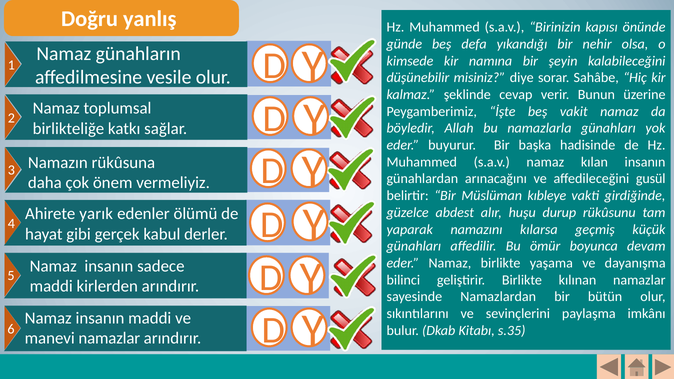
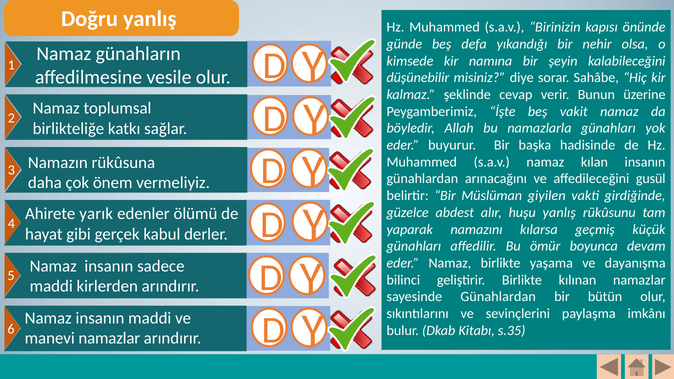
kıbleye: kıbleye -> giyilen
huşu durup: durup -> yanlış
sayesinde Namazlardan: Namazlardan -> Günahlardan
